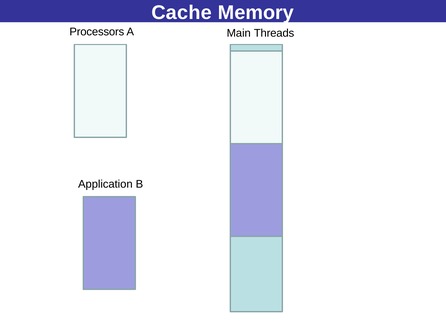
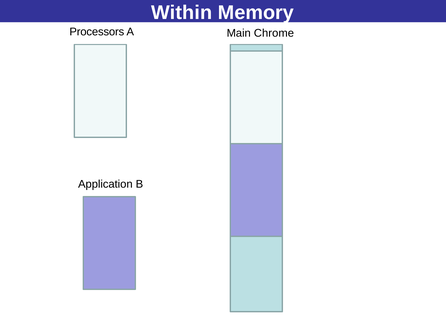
Cache: Cache -> Within
Threads: Threads -> Chrome
